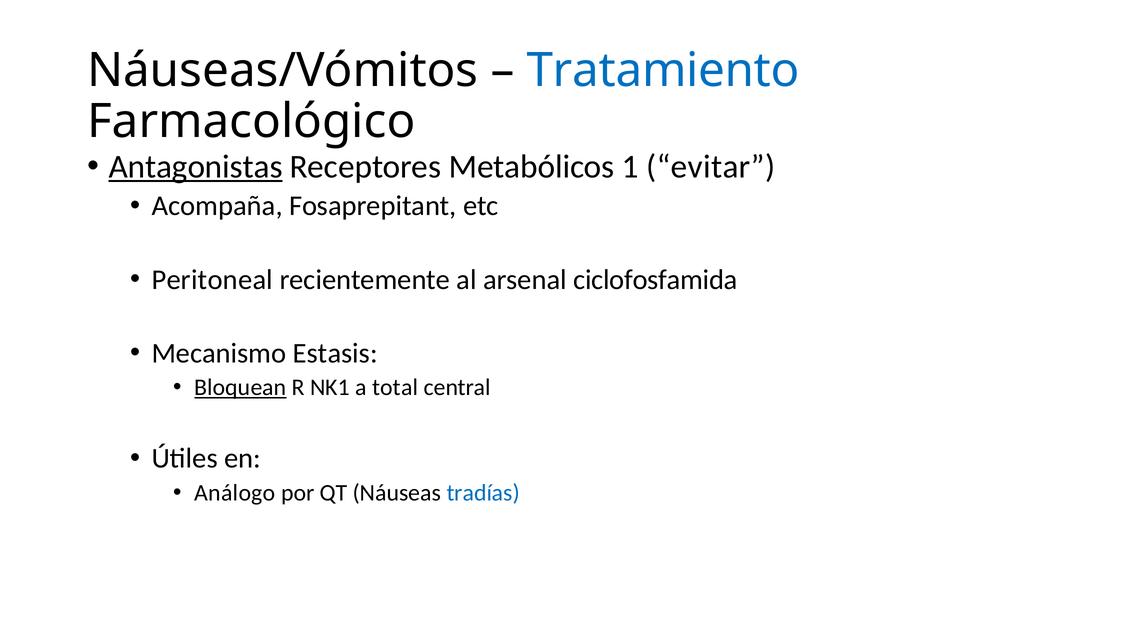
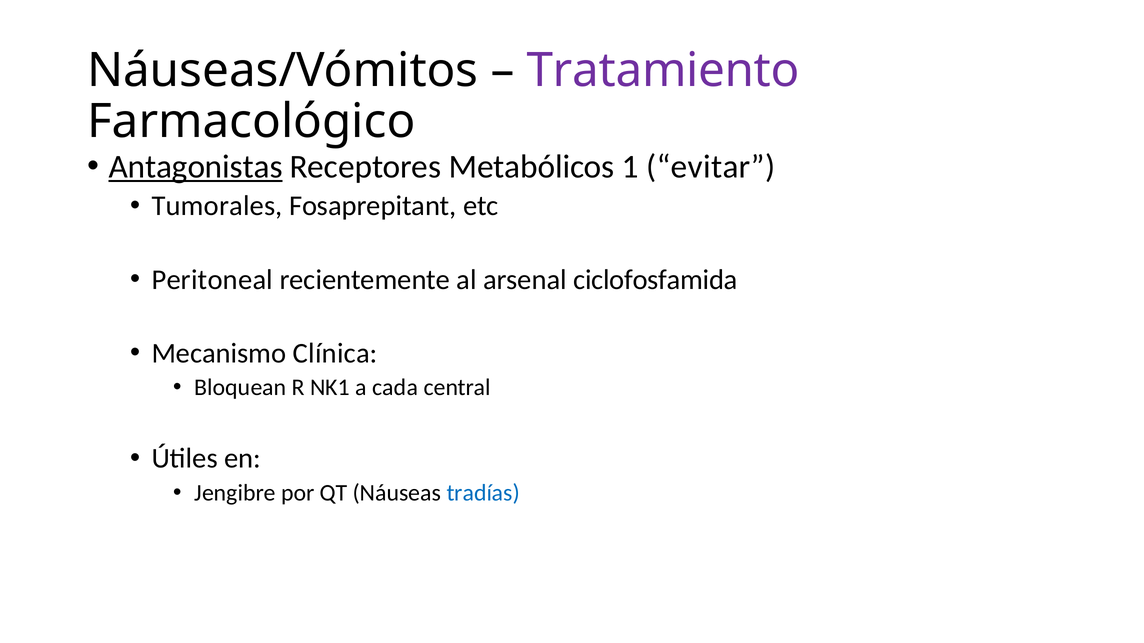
Tratamiento colour: blue -> purple
Acompaña: Acompaña -> Tumorales
Estasis: Estasis -> Clínica
Bloquean underline: present -> none
total: total -> cada
Análogo: Análogo -> Jengibre
